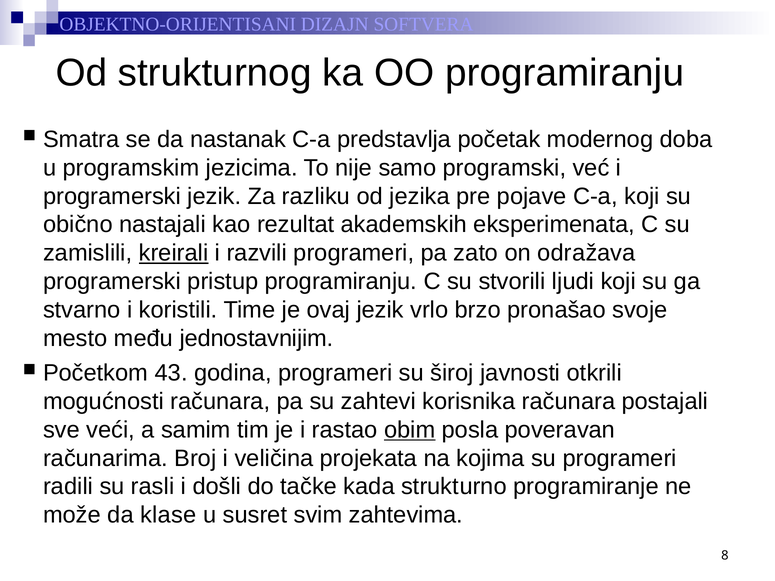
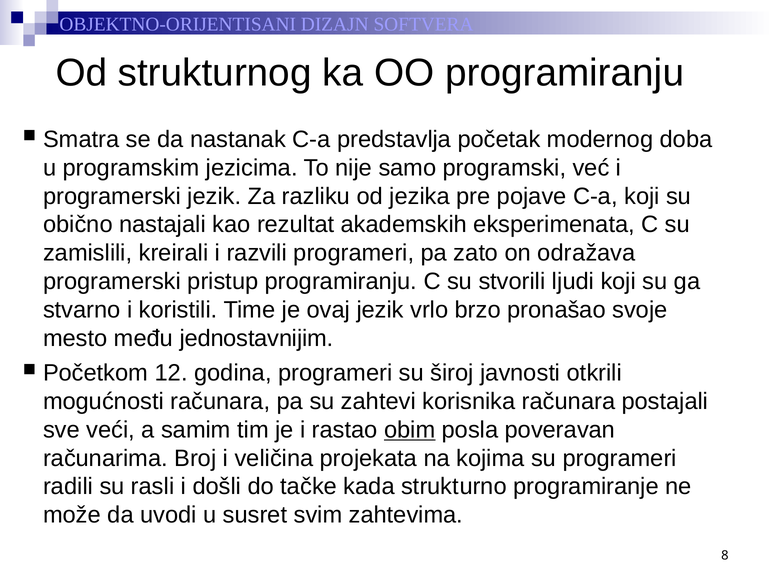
kreirali underline: present -> none
43: 43 -> 12
klase: klase -> uvodi
